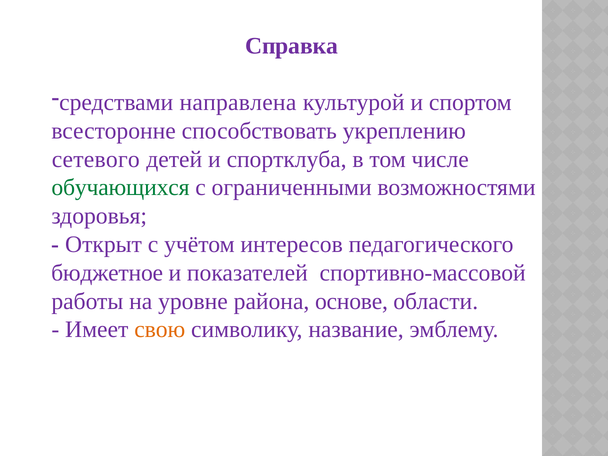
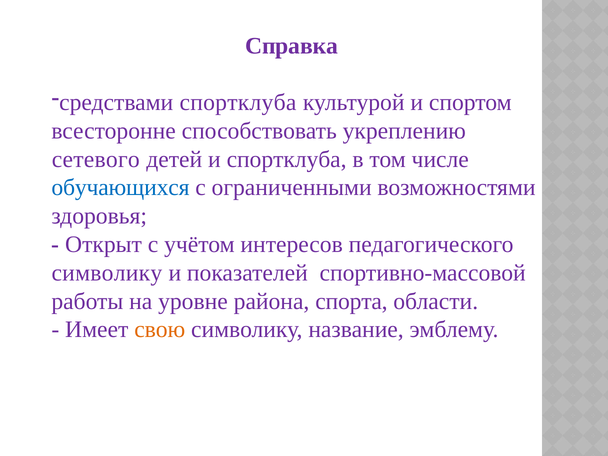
средствами направлена: направлена -> спортклуба
обучающихся colour: green -> blue
бюджетное at (107, 273): бюджетное -> символику
основе: основе -> спорта
